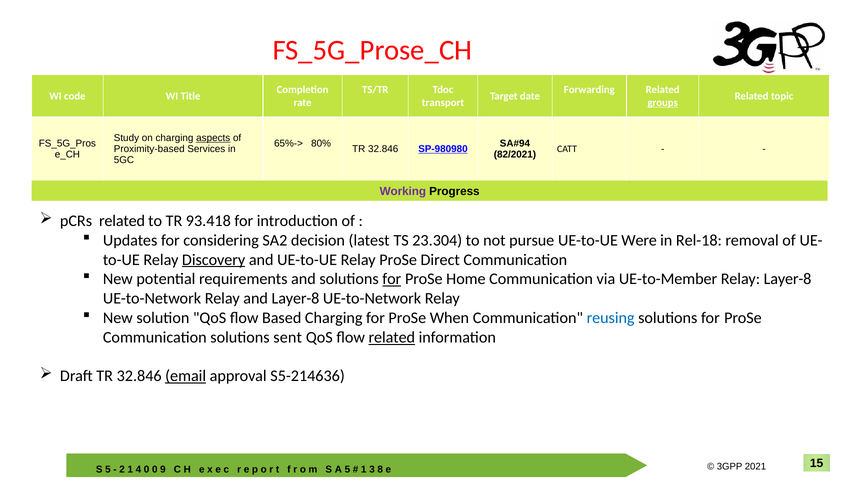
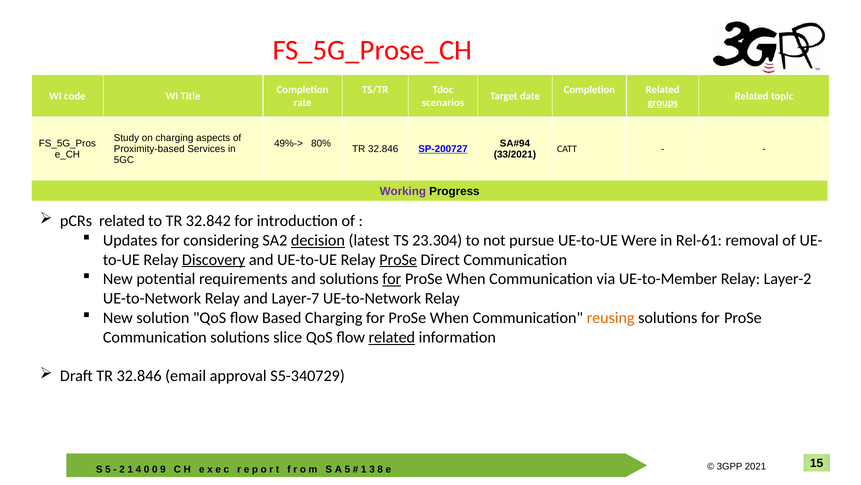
Forwarding at (589, 89): Forwarding -> Completion
transport: transport -> scenarios
aspects underline: present -> none
65%->: 65%-> -> 49%->
SP-980980: SP-980980 -> SP-200727
82/2021: 82/2021 -> 33/2021
93.418: 93.418 -> 32.842
decision underline: none -> present
Rel-18: Rel-18 -> Rel-61
ProSe at (398, 259) underline: none -> present
Home at (466, 279): Home -> When
Relay Layer-8: Layer-8 -> Layer-2
and Layer-8: Layer-8 -> Layer-7
reusing colour: blue -> orange
sent: sent -> slice
email underline: present -> none
S5-214636: S5-214636 -> S5-340729
